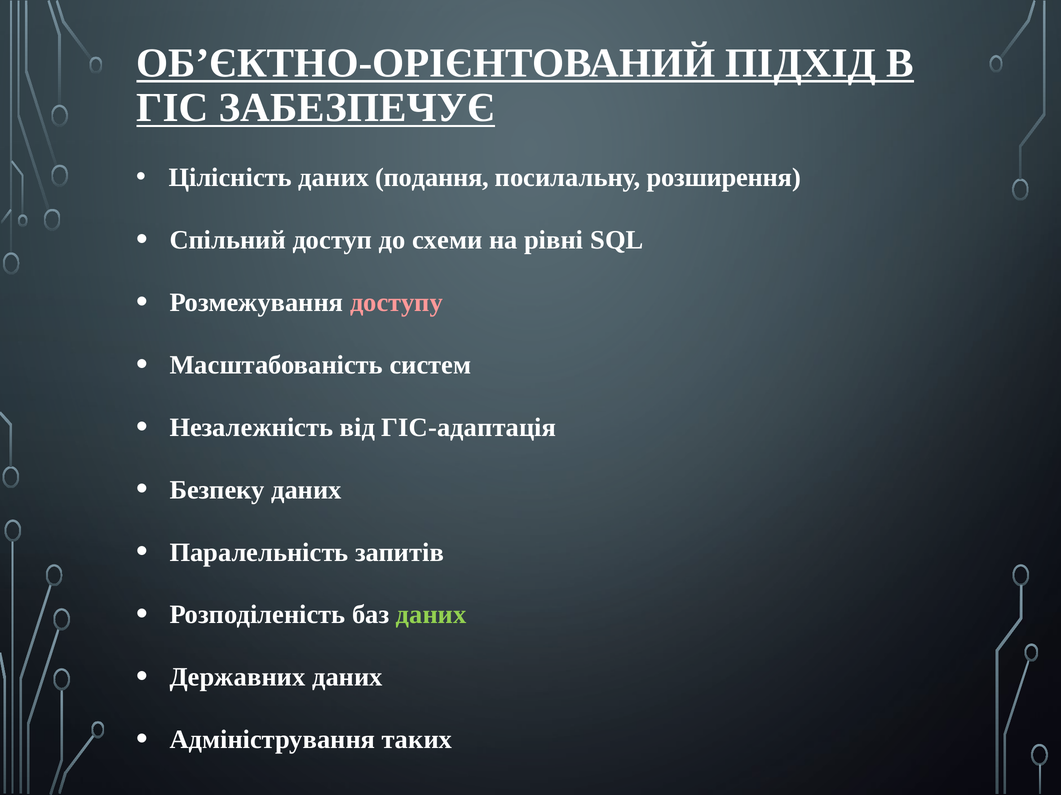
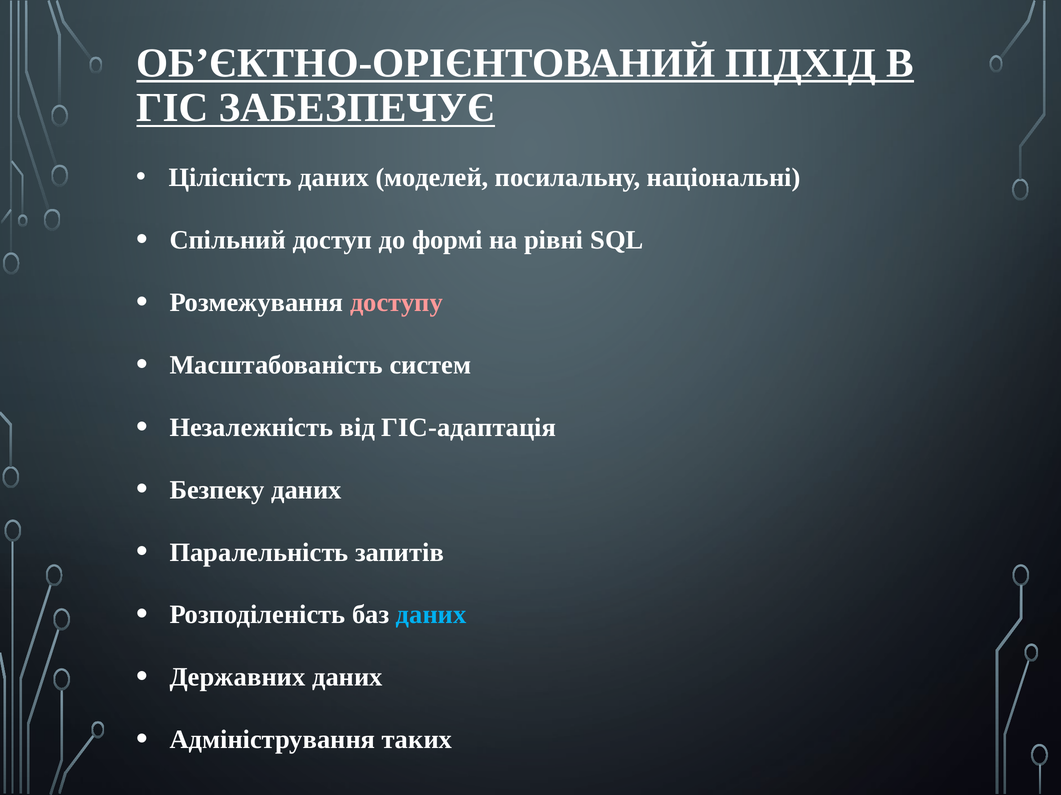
подання: подання -> моделей
розширення: розширення -> національні
схеми: схеми -> формі
даних at (431, 615) colour: light green -> light blue
